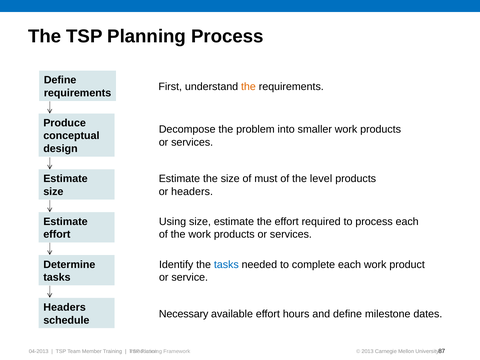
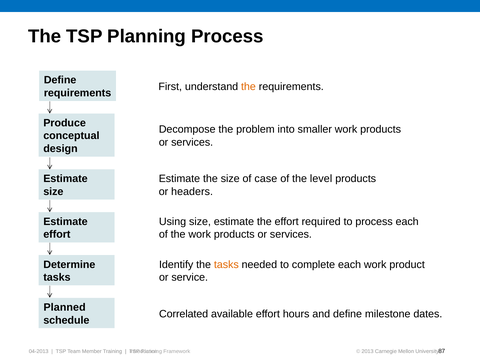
must: must -> case
tasks at (226, 265) colour: blue -> orange
Headers at (65, 307): Headers -> Planned
Necessary: Necessary -> Correlated
